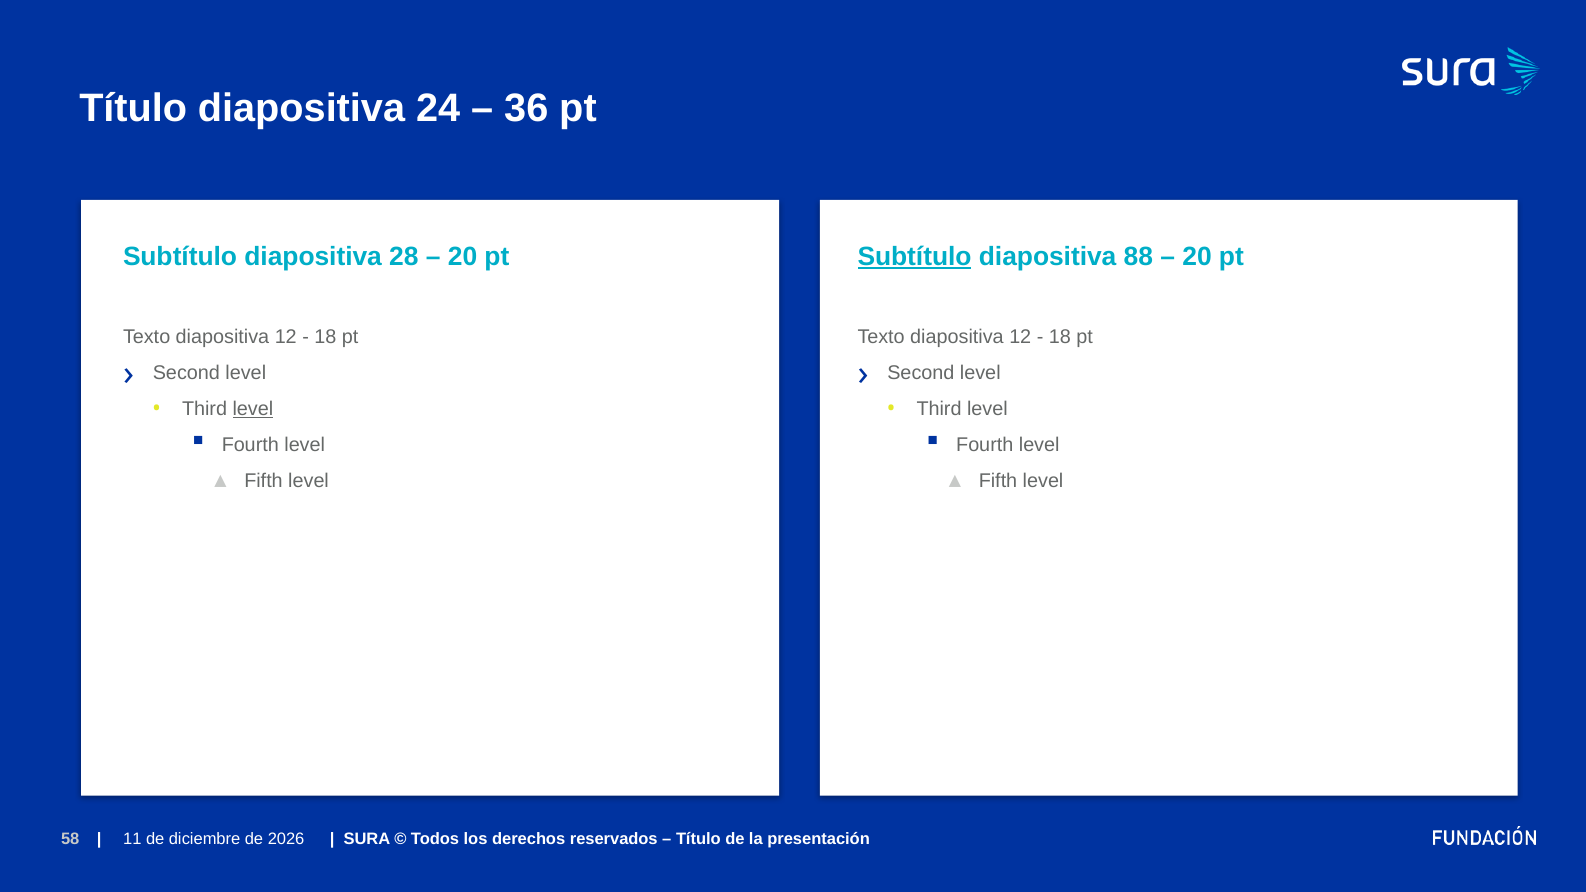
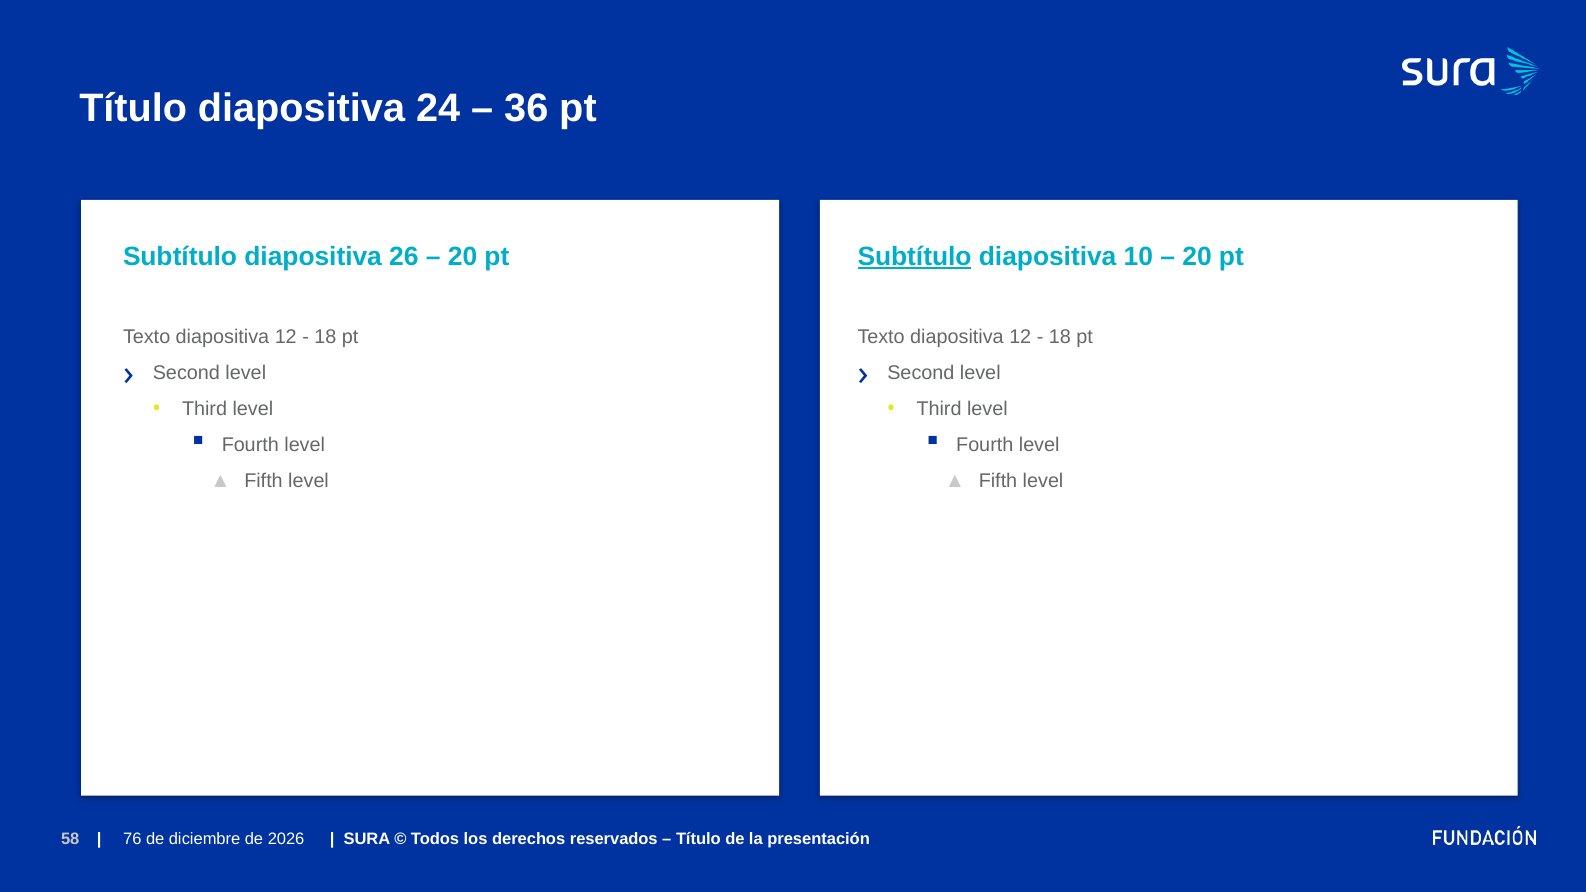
28: 28 -> 26
88: 88 -> 10
level at (253, 409) underline: present -> none
11: 11 -> 76
